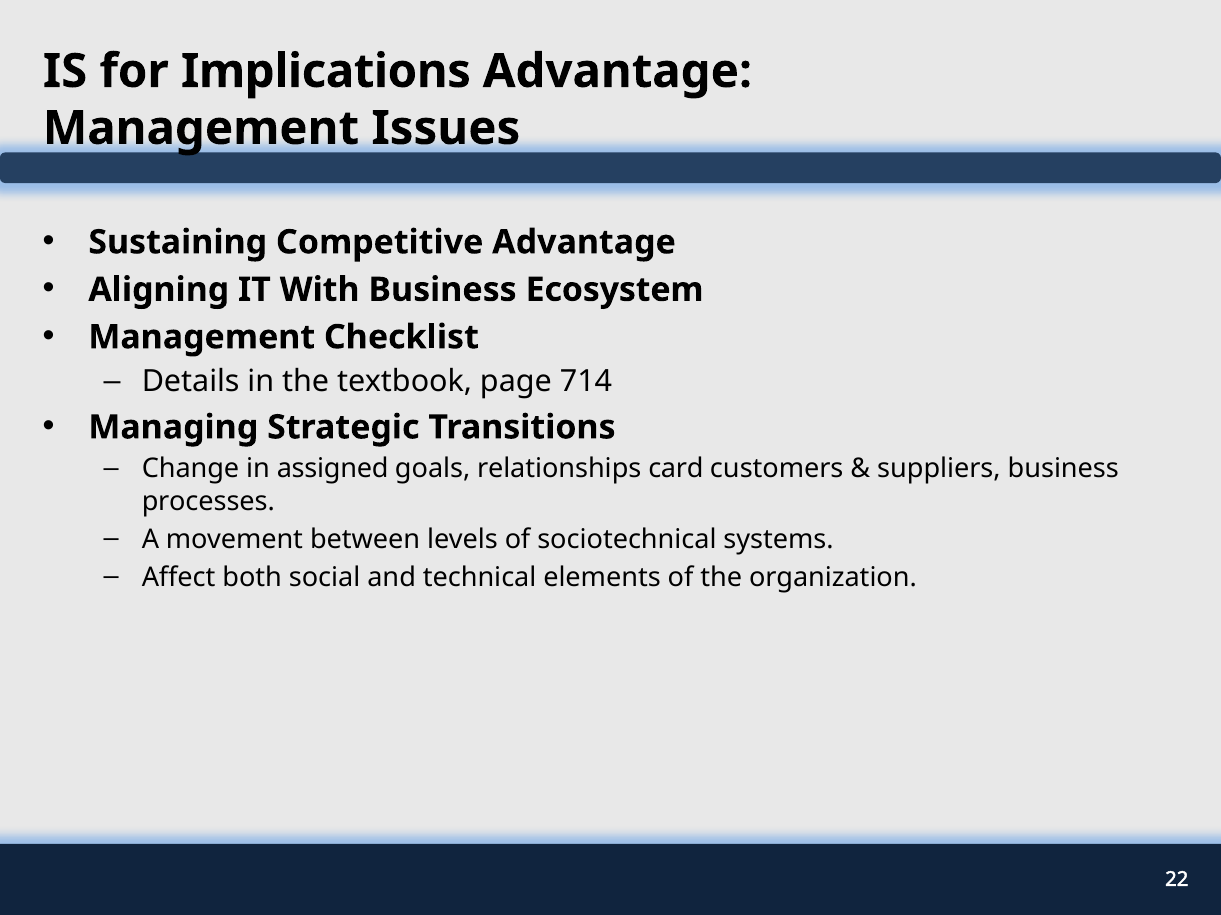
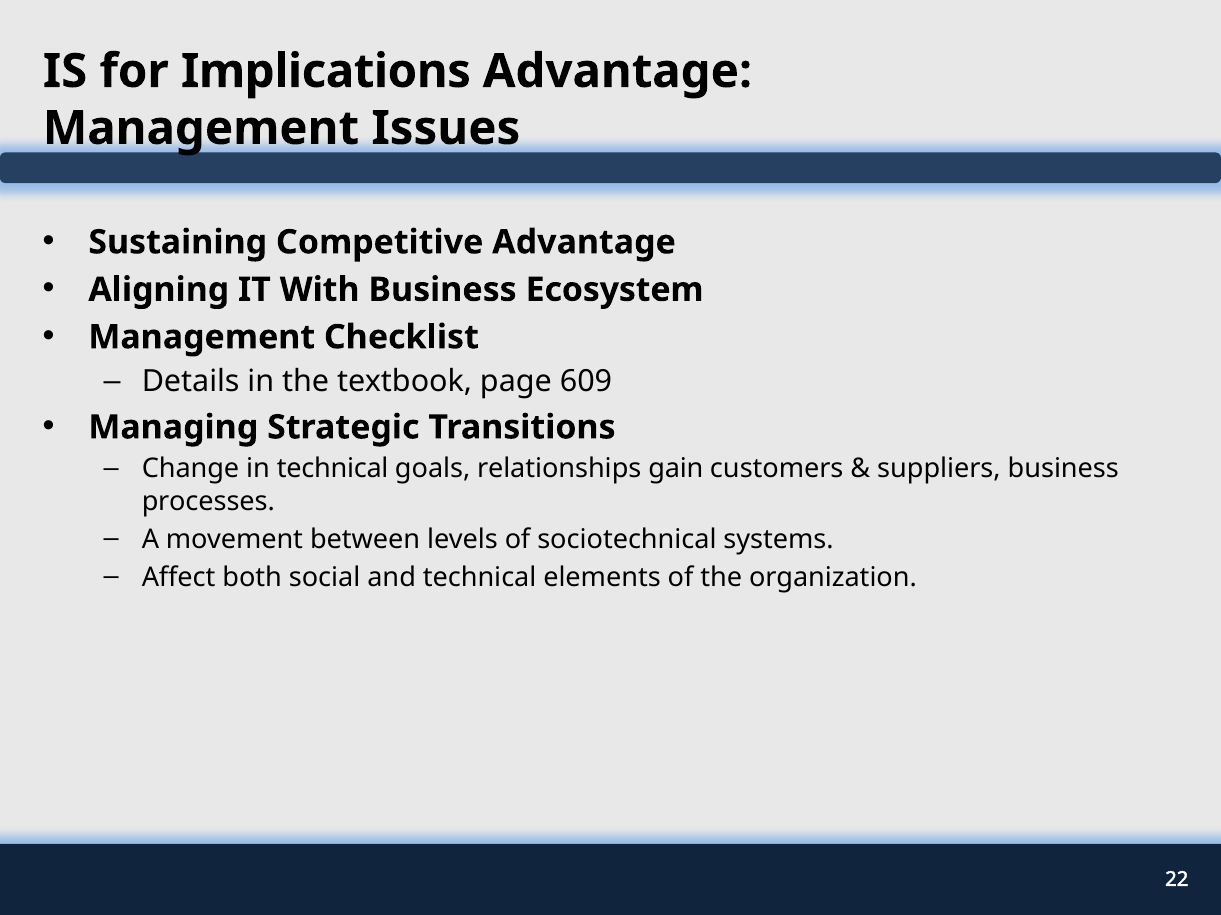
714: 714 -> 609
in assigned: assigned -> technical
card: card -> gain
